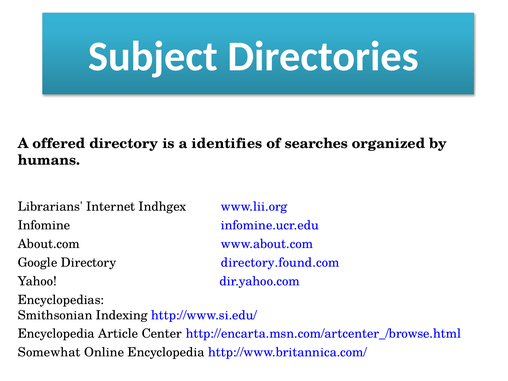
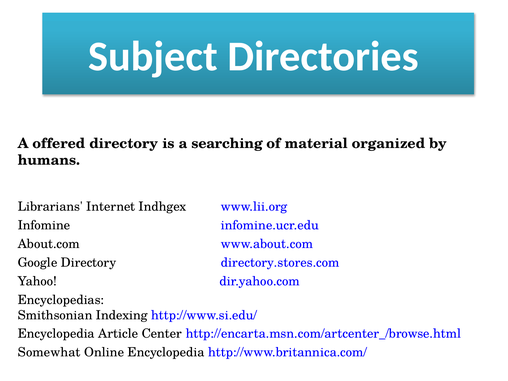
identifies: identifies -> searching
searches: searches -> material
directory.found.com: directory.found.com -> directory.stores.com
